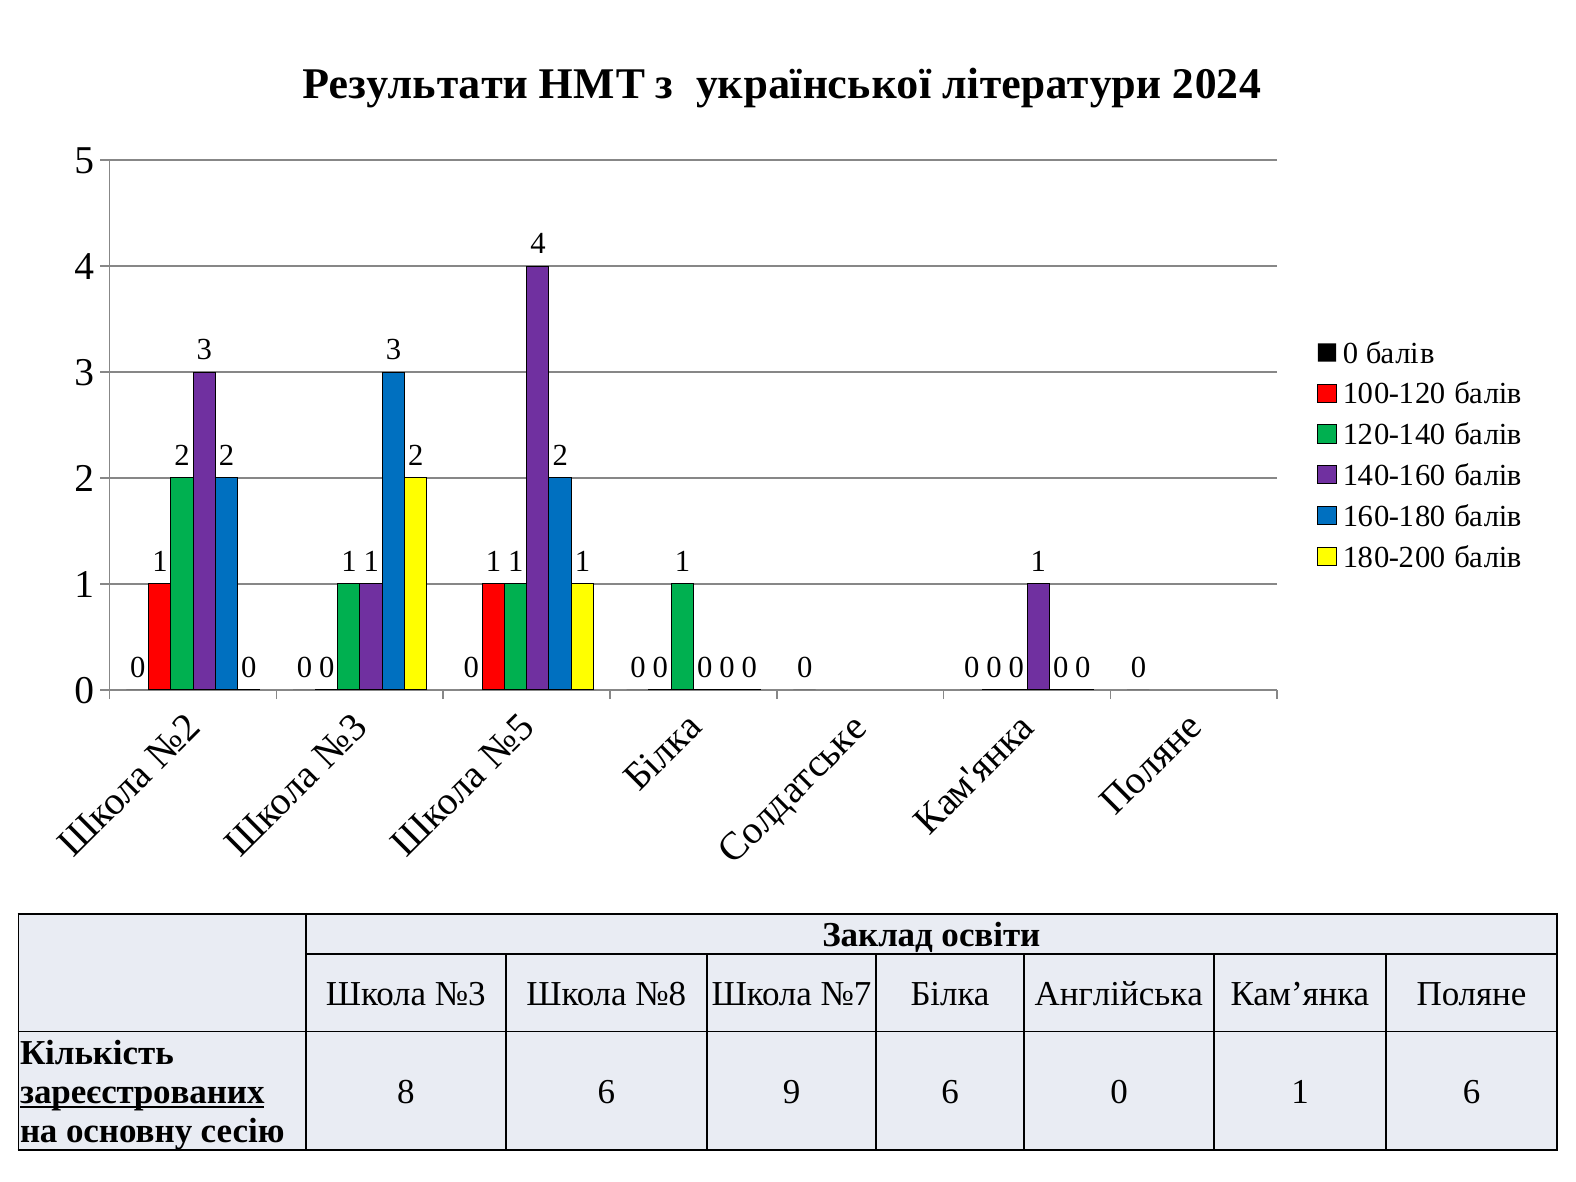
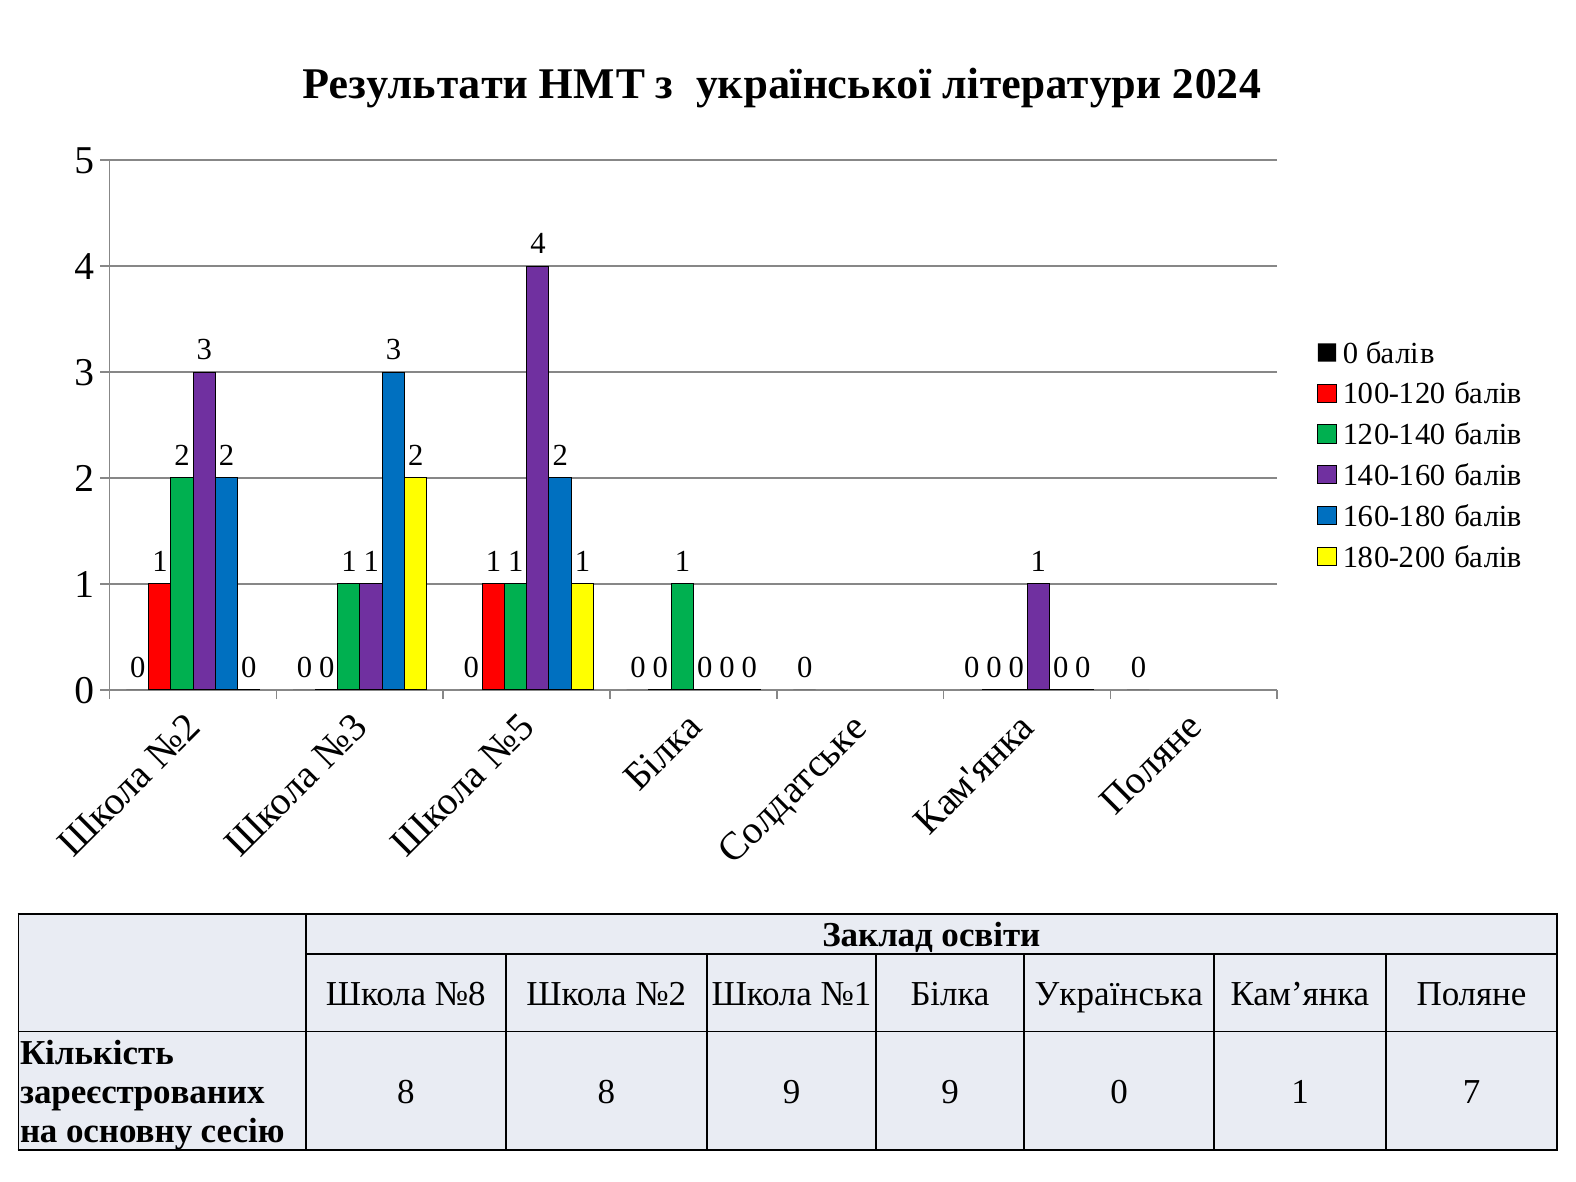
№3: №3 -> №8
№8: №8 -> №2
№7: №7 -> №1
Англійська: Англійська -> Українська
зареєстрованих underline: present -> none
8 6: 6 -> 8
9 6: 6 -> 9
1 6: 6 -> 7
